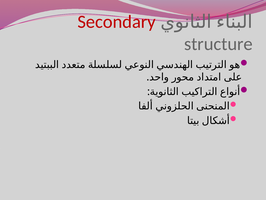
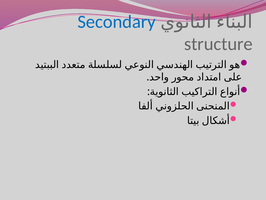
Secondary colour: red -> blue
